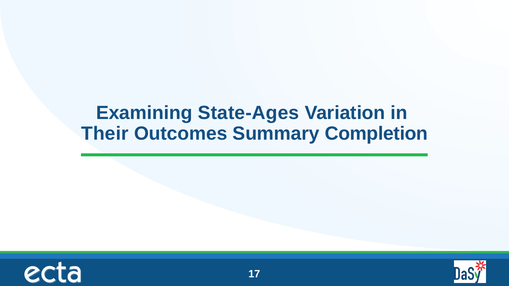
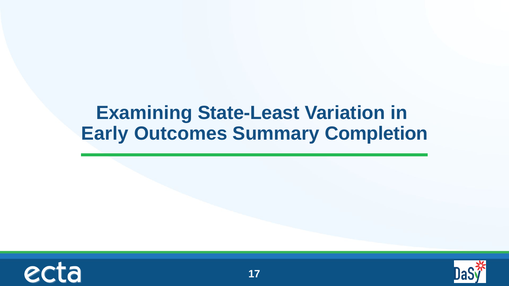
State-Ages: State-Ages -> State-Least
Their: Their -> Early
